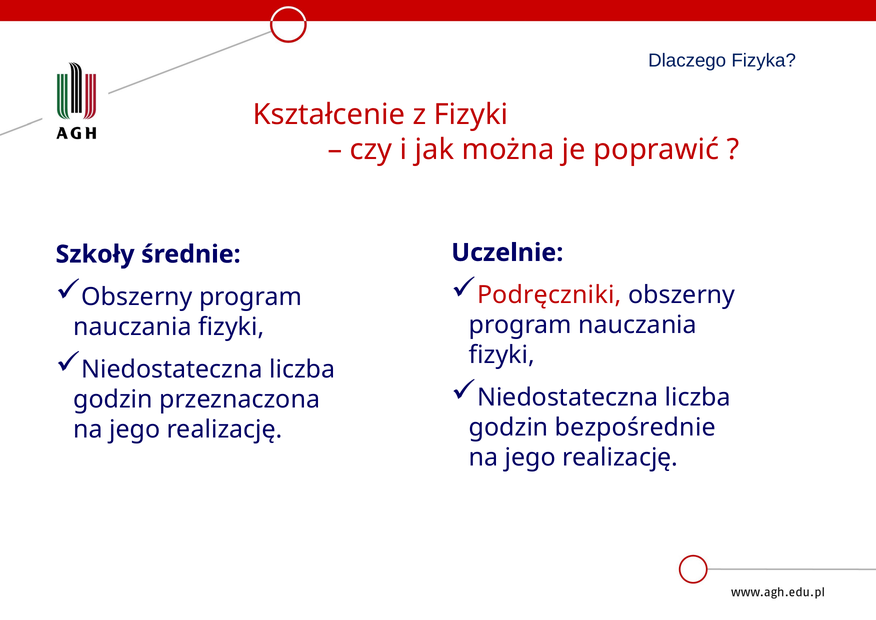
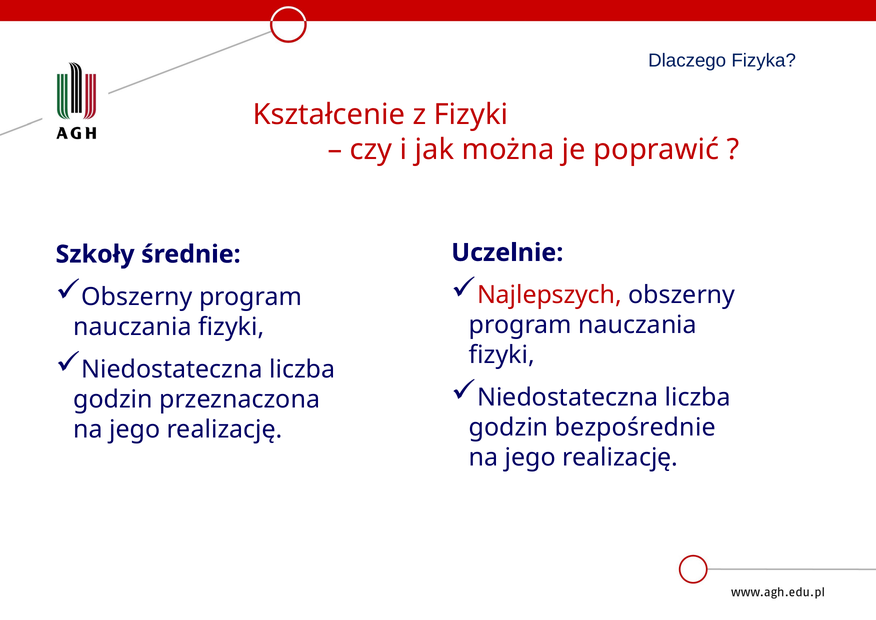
Podręczniki: Podręczniki -> Najlepszych
